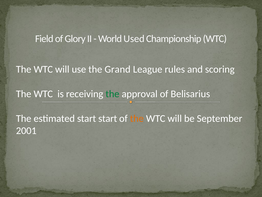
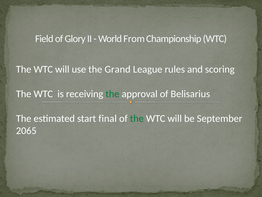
Used: Used -> From
start start: start -> final
the at (137, 118) colour: orange -> green
2001: 2001 -> 2065
